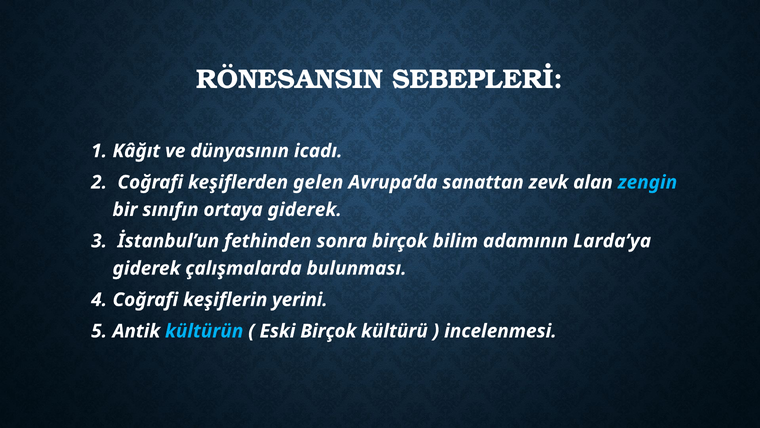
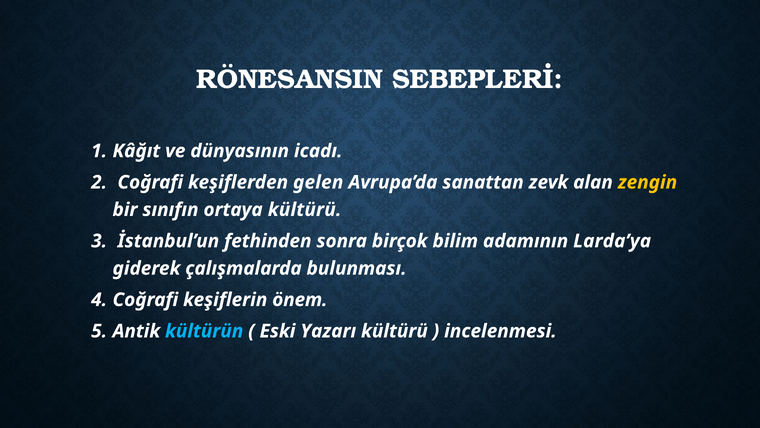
zengin colour: light blue -> yellow
ortaya giderek: giderek -> kültürü
yerini: yerini -> önem
Eski Birçok: Birçok -> Yazarı
